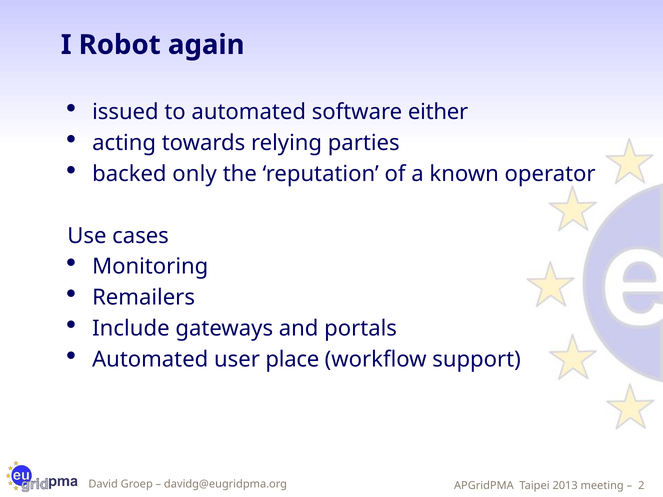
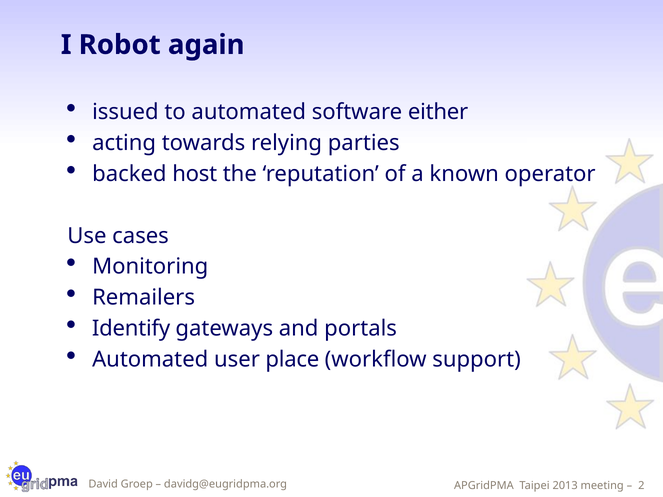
only: only -> host
Include: Include -> Identify
